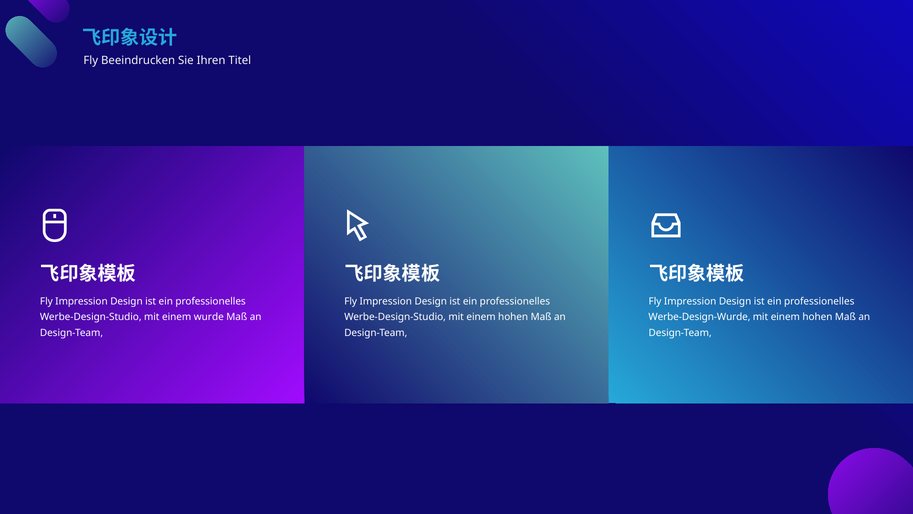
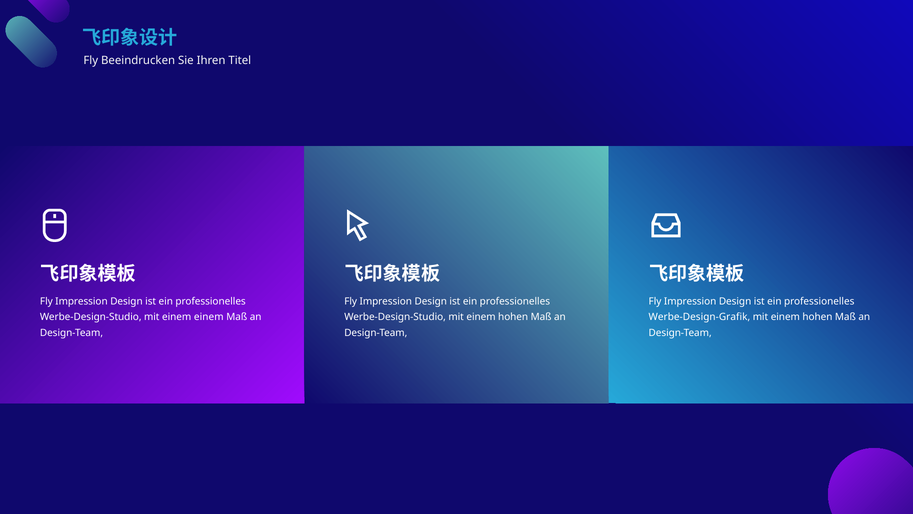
einem wurde: wurde -> einem
Werbe-Design-Wurde: Werbe-Design-Wurde -> Werbe-Design-Grafik
